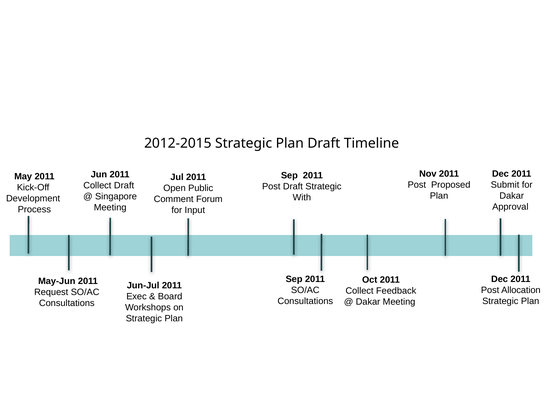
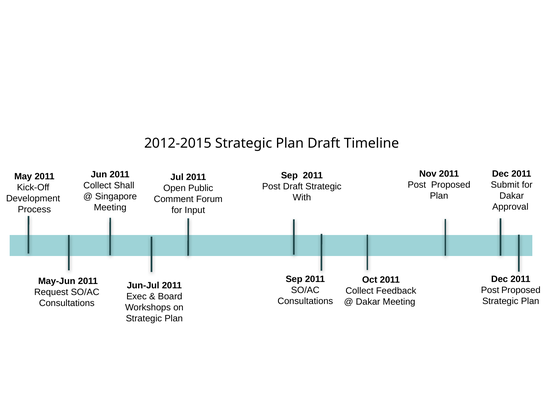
Collect Draft: Draft -> Shall
Allocation at (521, 290): Allocation -> Proposed
